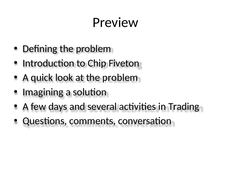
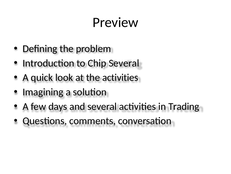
Chip Fiveton: Fiveton -> Several
at the problem: problem -> activities
